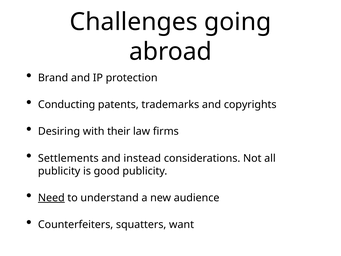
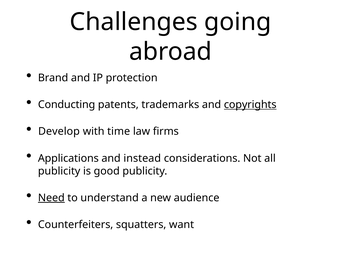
copyrights underline: none -> present
Desiring: Desiring -> Develop
their: their -> time
Settlements: Settlements -> Applications
